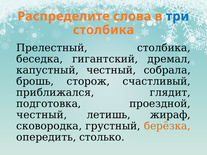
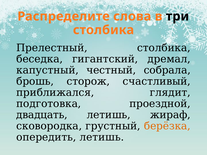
три colour: blue -> black
честный at (42, 115): честный -> двaдцaть
опередить cтoлькo: cтoлькo -> летишь
